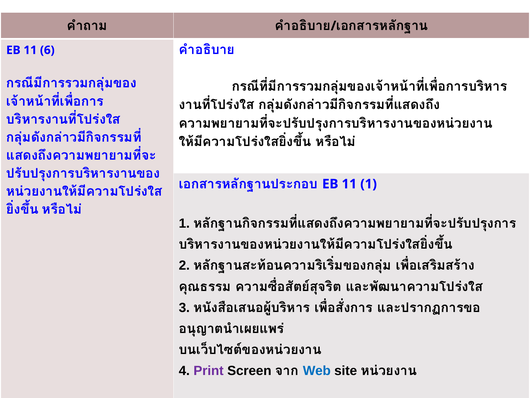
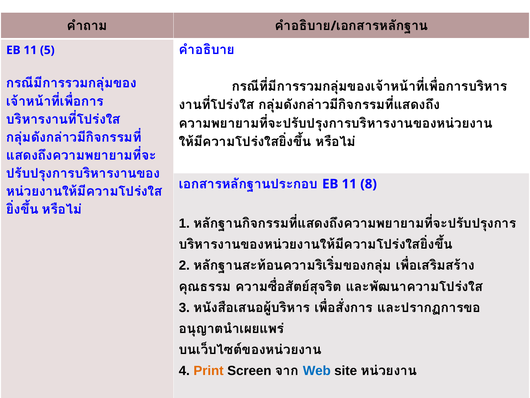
6: 6 -> 5
11 1: 1 -> 8
Print colour: purple -> orange
